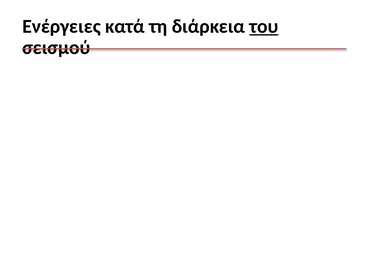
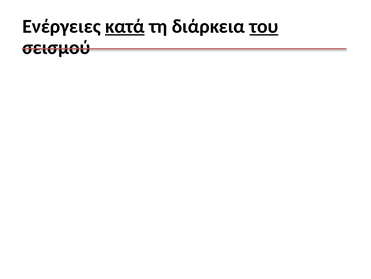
κατά underline: none -> present
